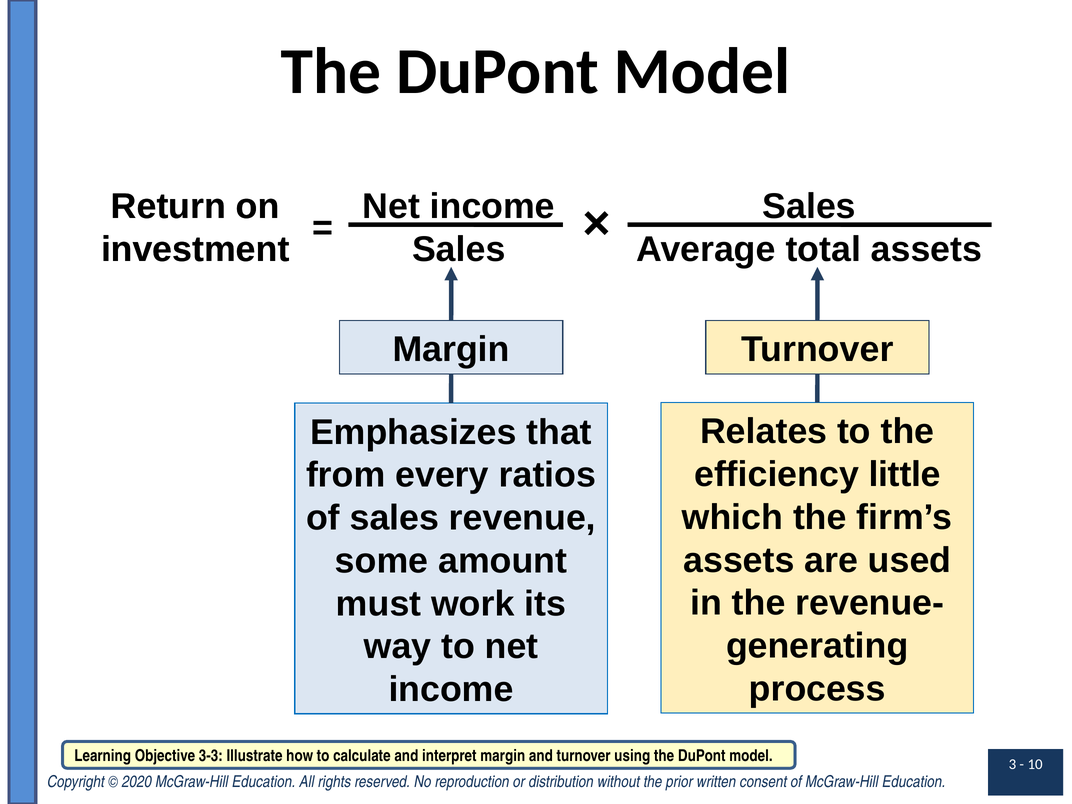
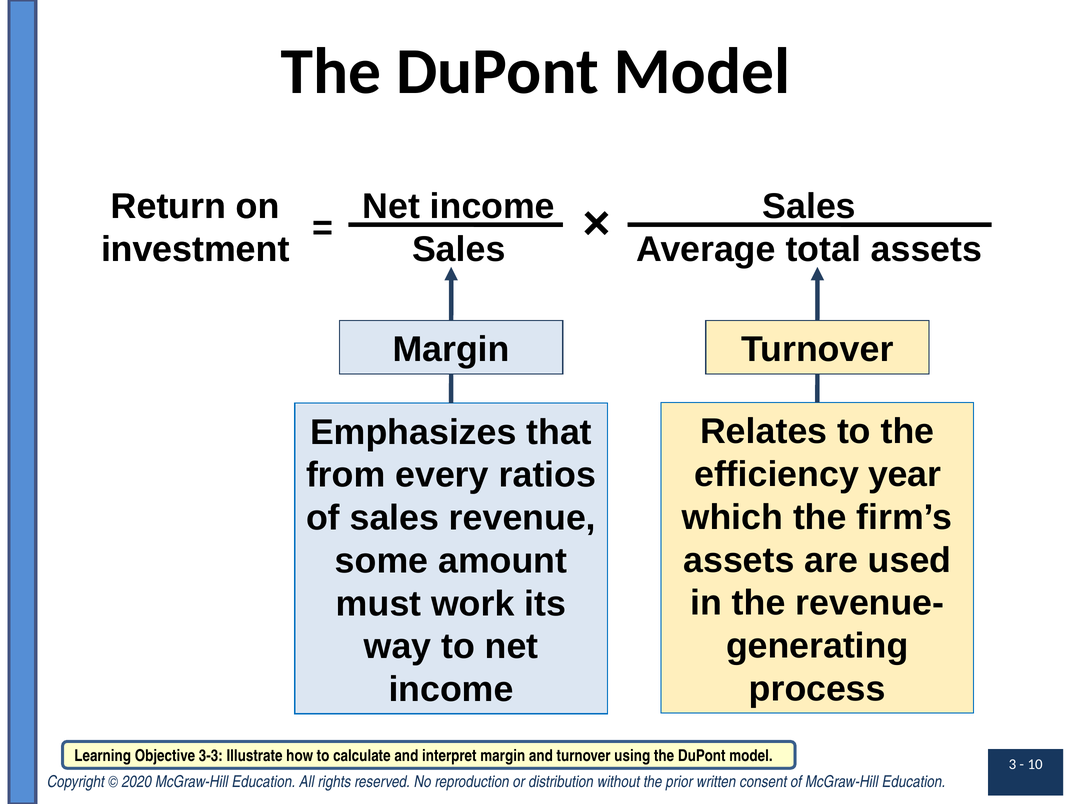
little: little -> year
